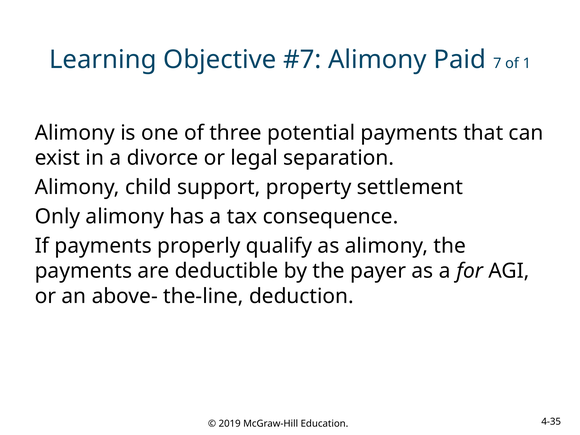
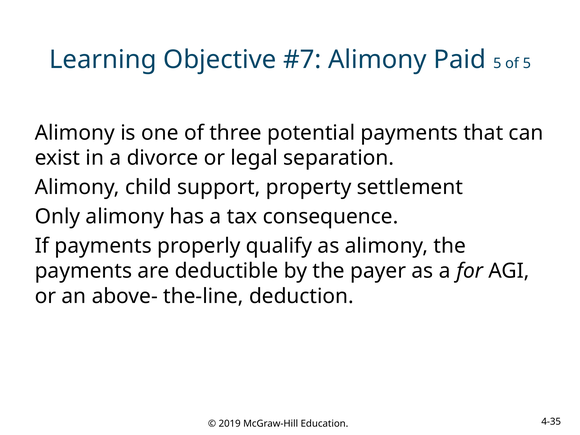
Paid 7: 7 -> 5
of 1: 1 -> 5
